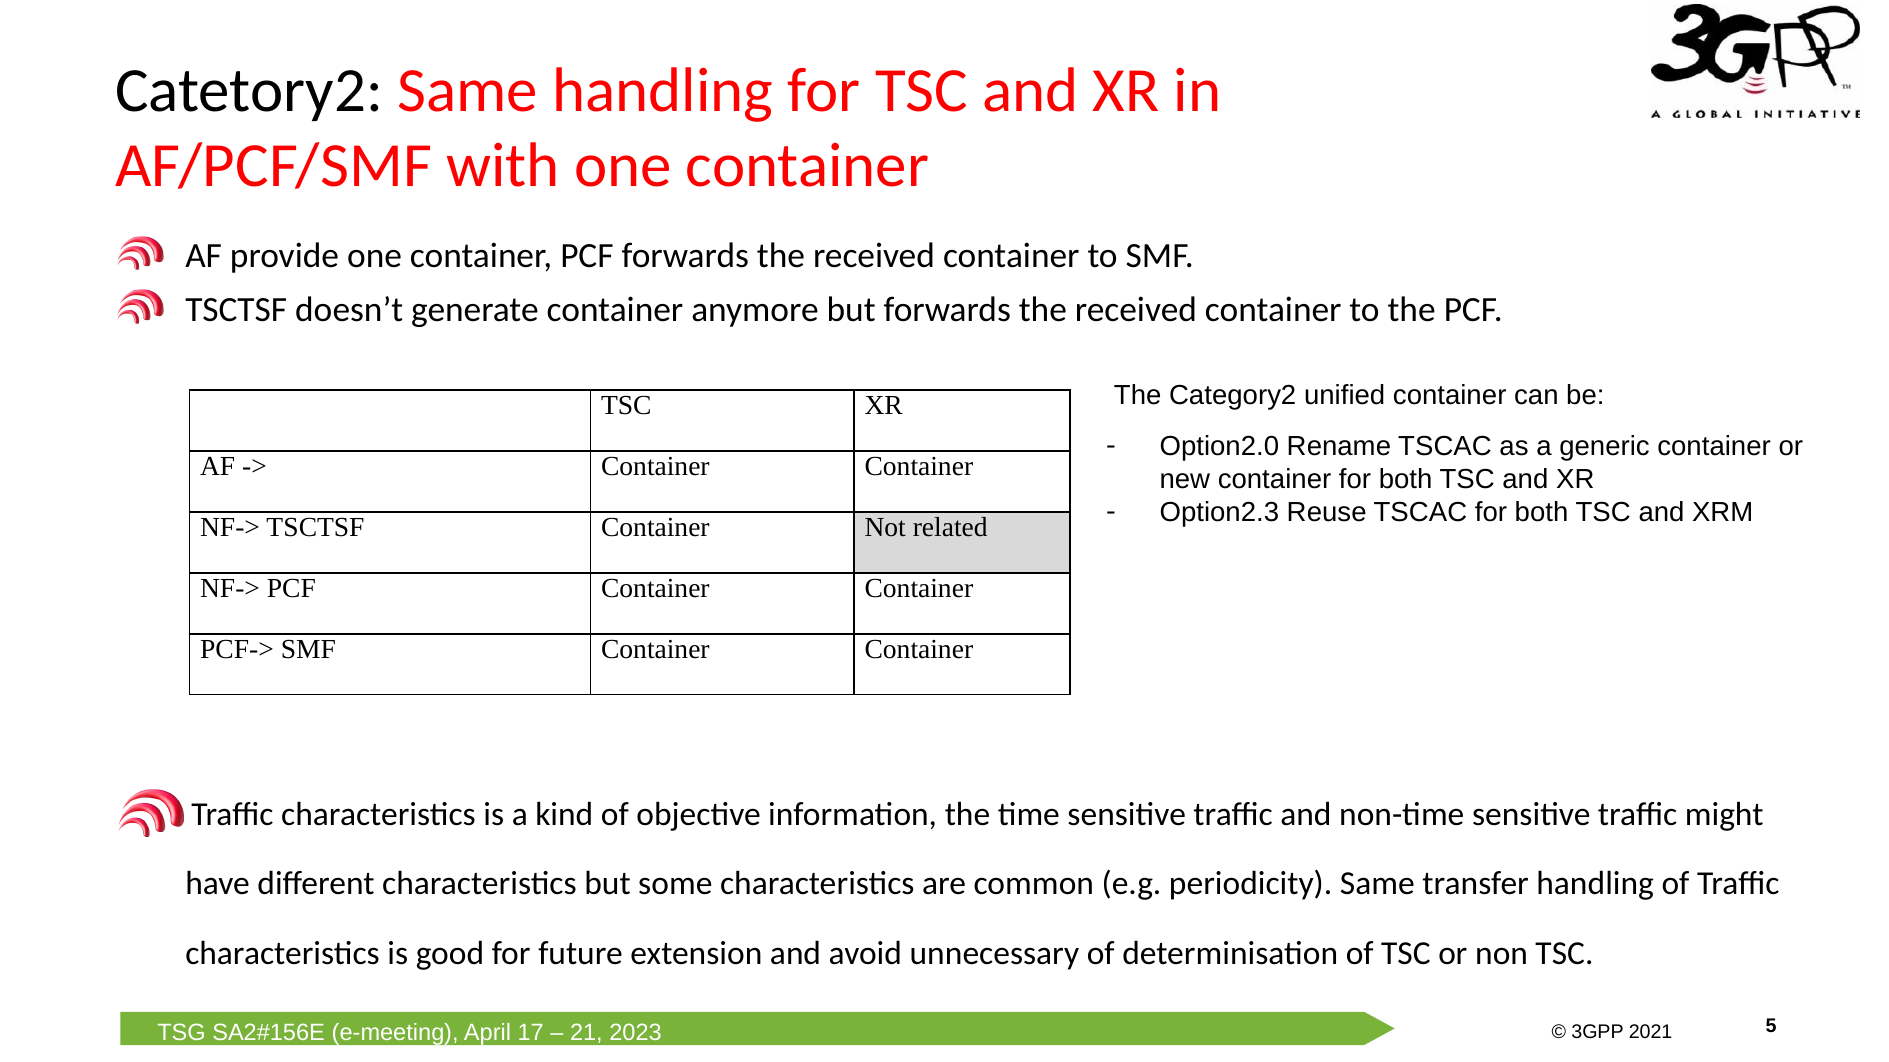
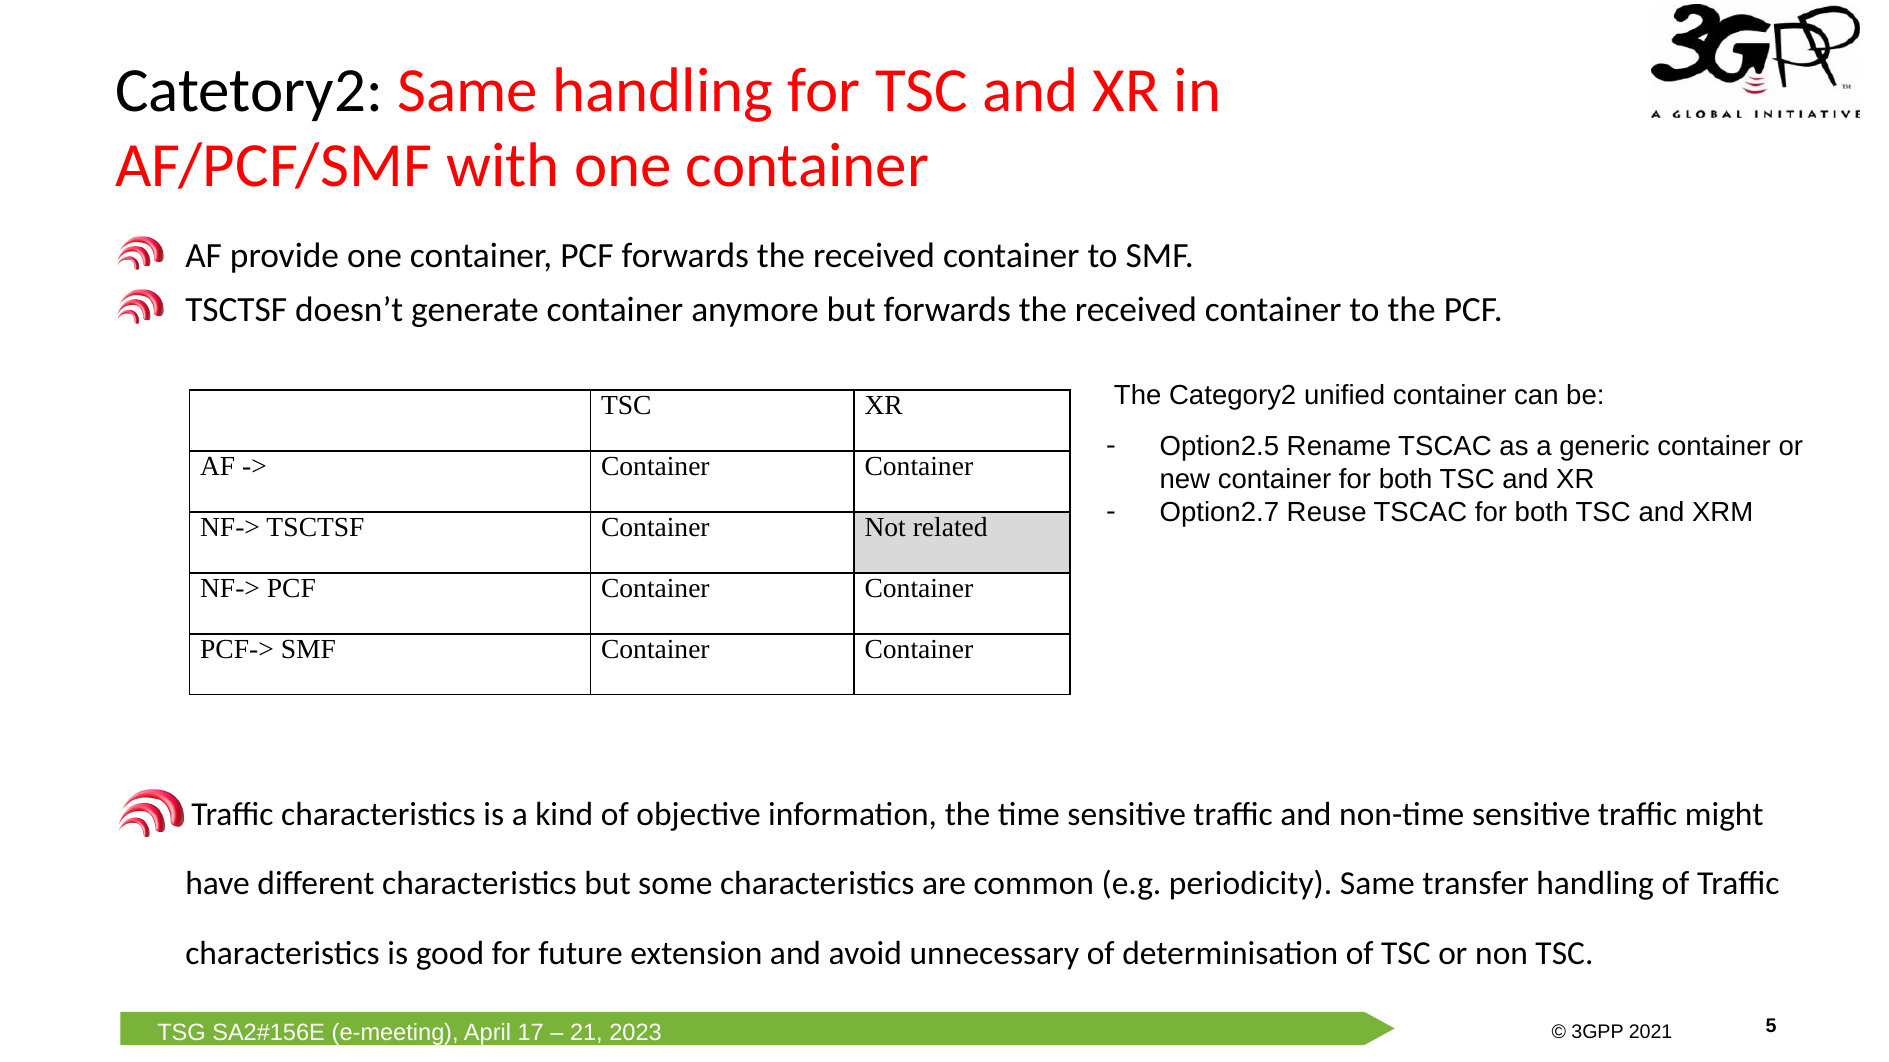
Option2.0: Option2.0 -> Option2.5
Option2.3: Option2.3 -> Option2.7
